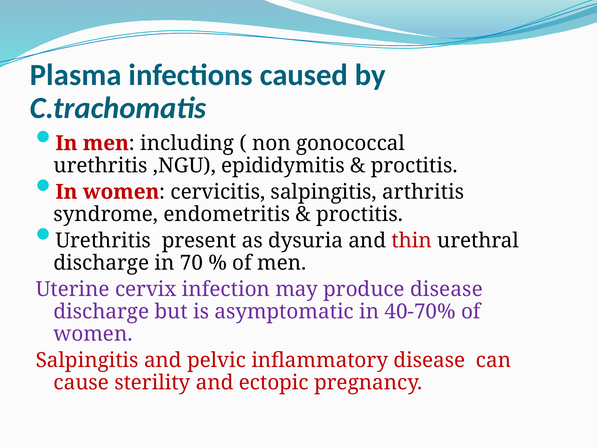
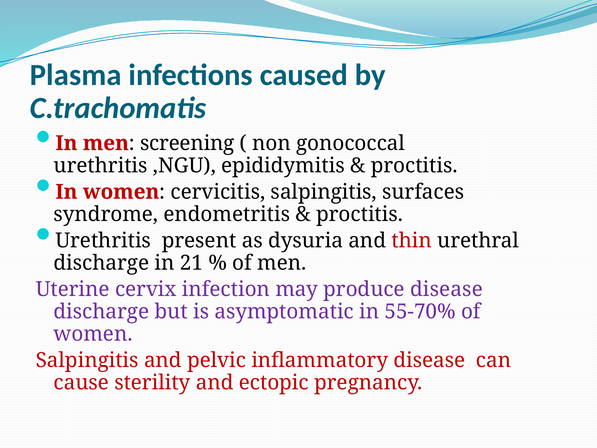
including: including -> screening
arthritis: arthritis -> surfaces
70: 70 -> 21
40-70%: 40-70% -> 55-70%
